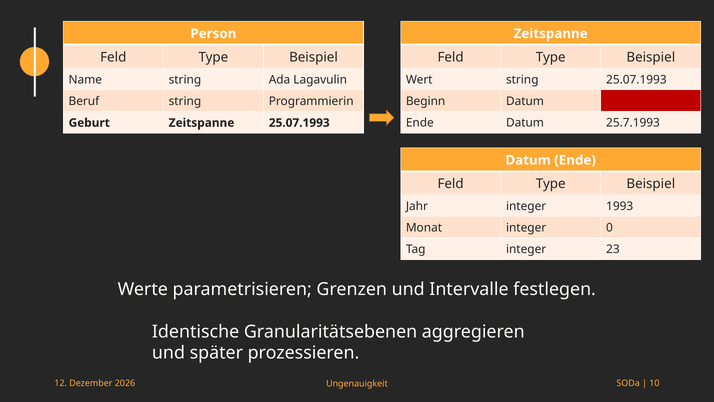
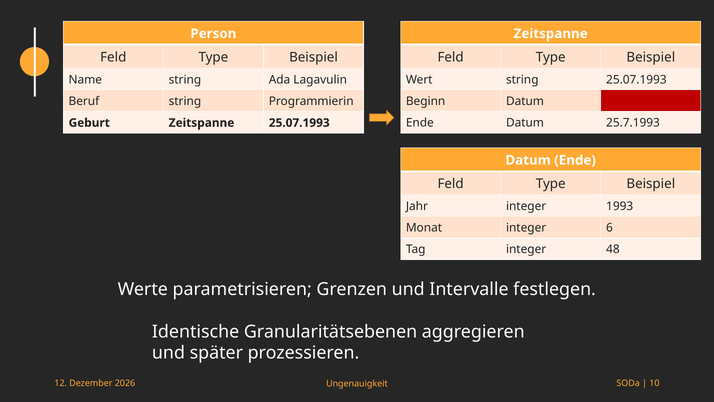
0: 0 -> 6
23: 23 -> 48
